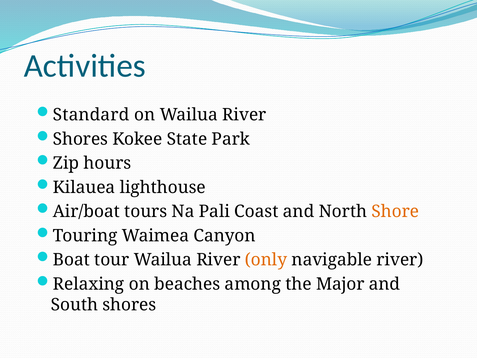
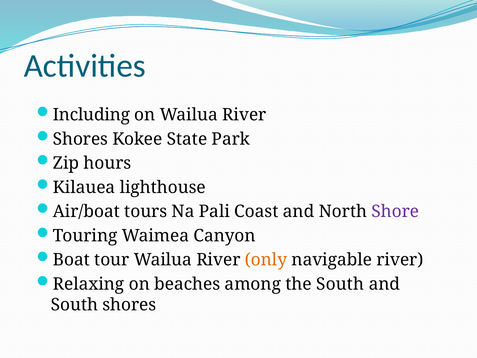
Standard: Standard -> Including
Shore colour: orange -> purple
the Major: Major -> South
